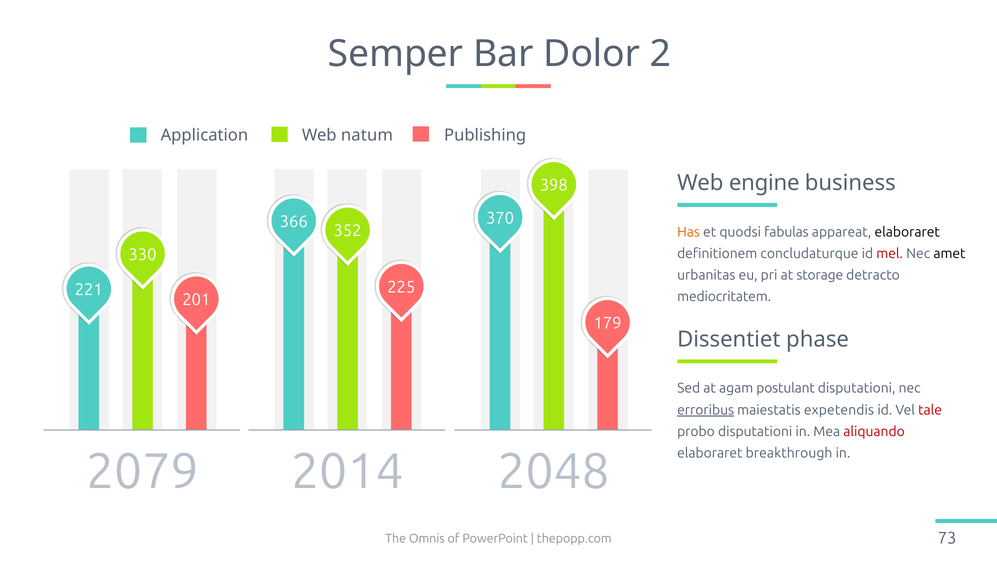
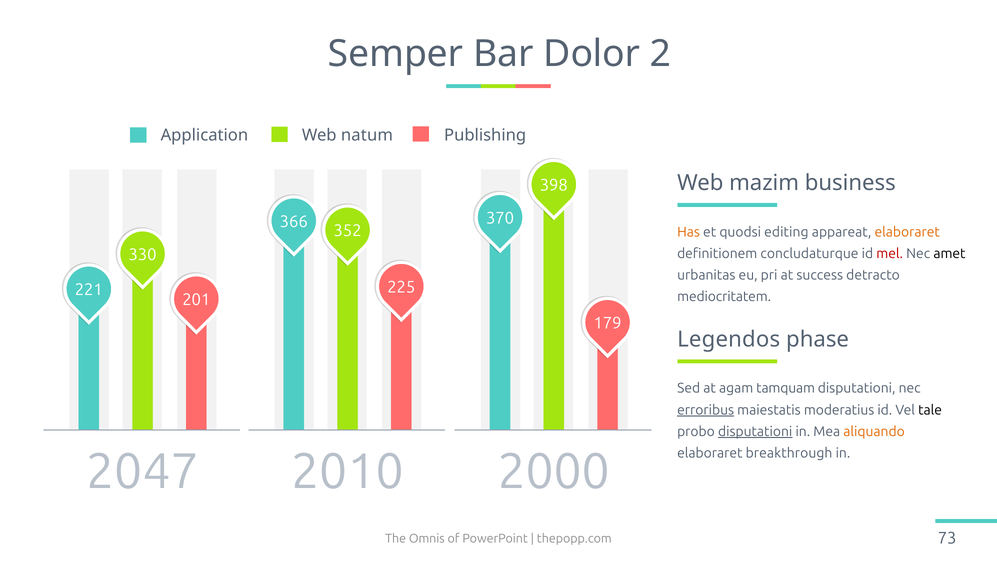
engine: engine -> mazim
fabulas: fabulas -> editing
elaboraret at (907, 232) colour: black -> orange
storage: storage -> success
Dissentiet: Dissentiet -> Legendos
postulant: postulant -> tamquam
expetendis: expetendis -> moderatius
tale colour: red -> black
disputationi at (755, 431) underline: none -> present
aliquando colour: red -> orange
2079: 2079 -> 2047
2014: 2014 -> 2010
2048: 2048 -> 2000
